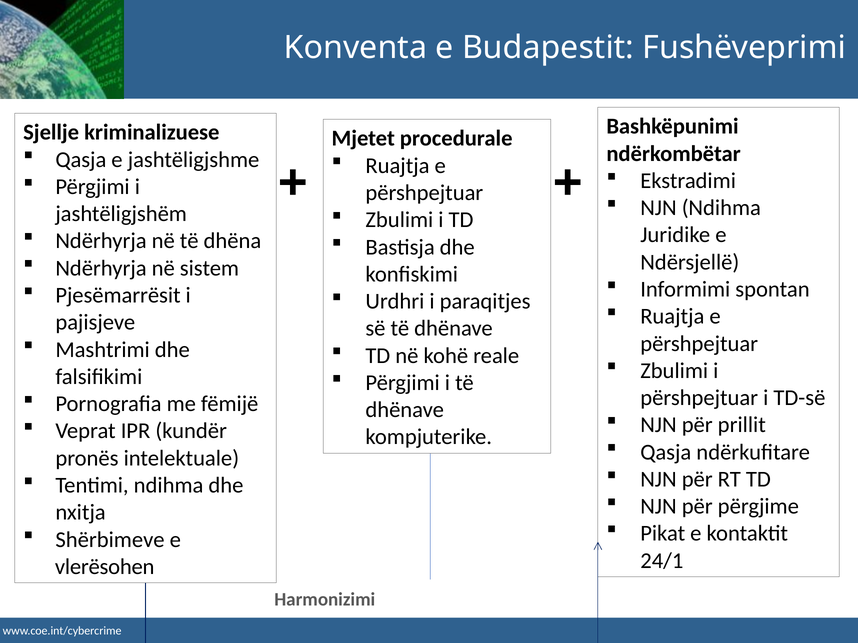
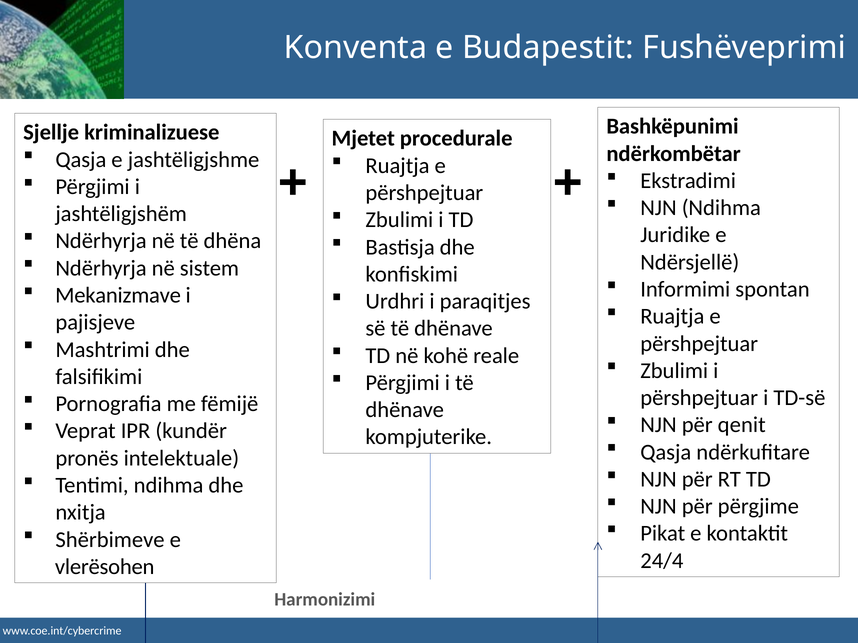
Pjesëmarrësit: Pjesëmarrësit -> Mekanizmave
prillit: prillit -> qenit
24/1: 24/1 -> 24/4
